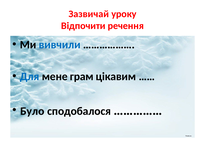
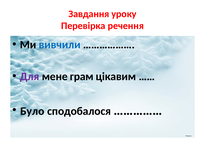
Зазвичай: Зазвичай -> Завдання
Відпочити: Відпочити -> Перевірка
Для colour: blue -> purple
